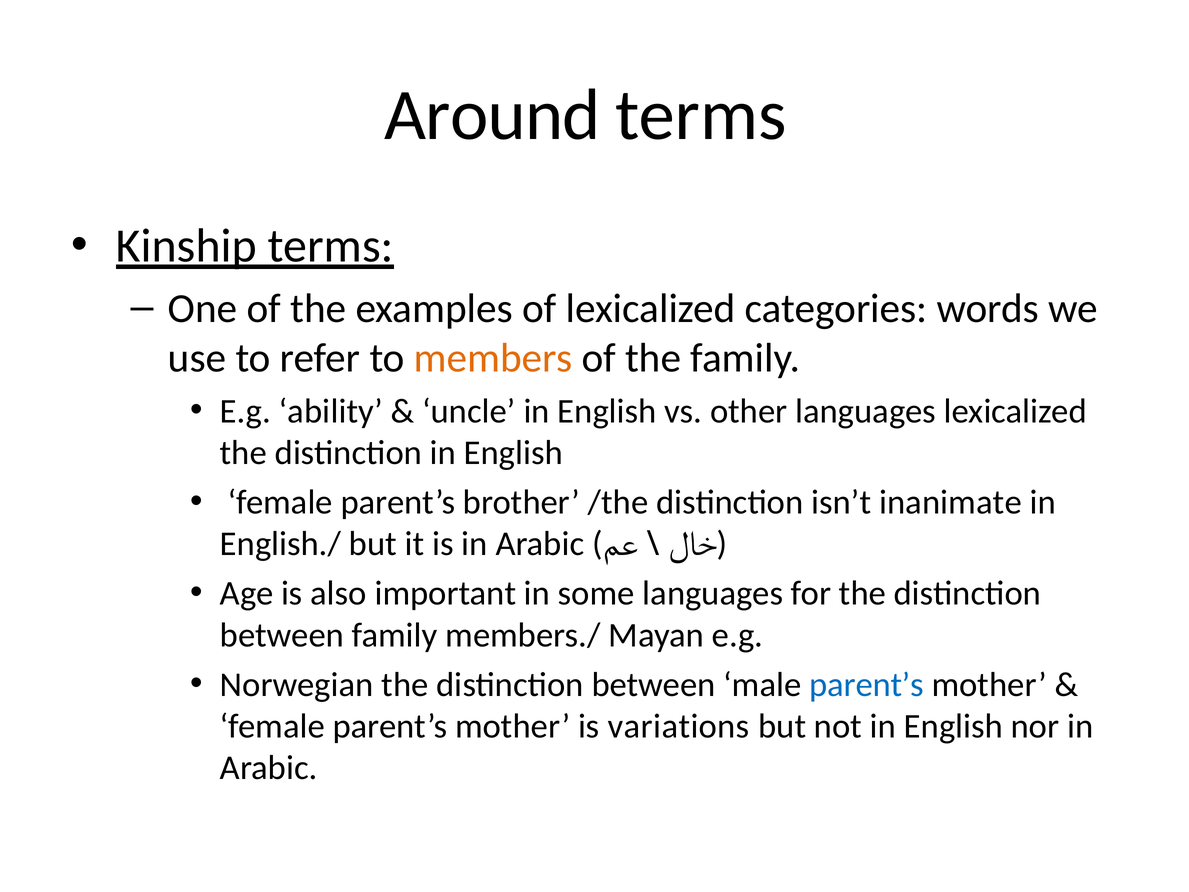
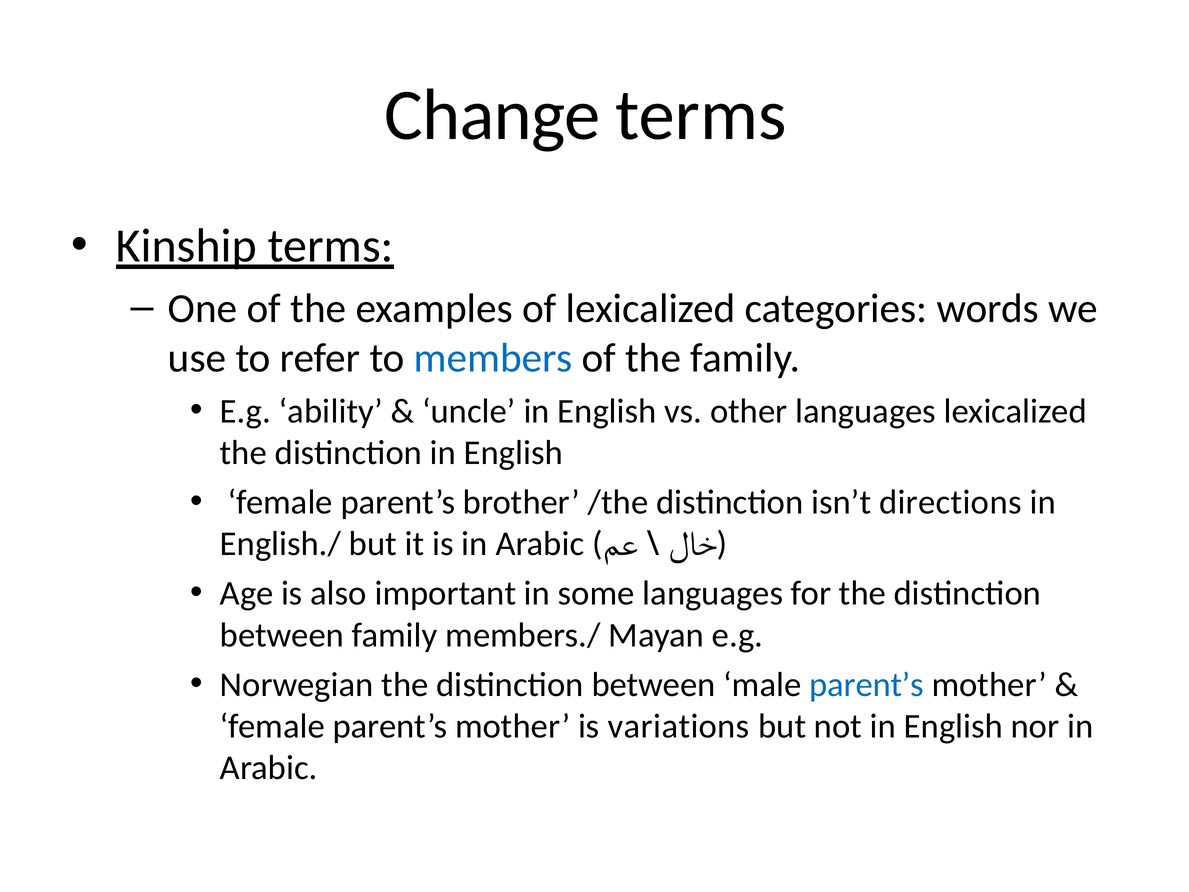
Around: Around -> Change
members colour: orange -> blue
inanimate: inanimate -> directions
